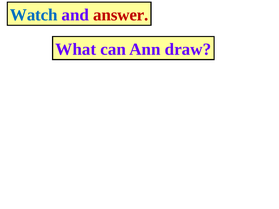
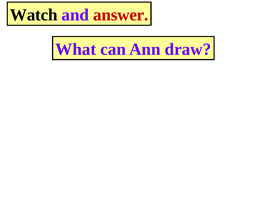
Watch colour: blue -> black
